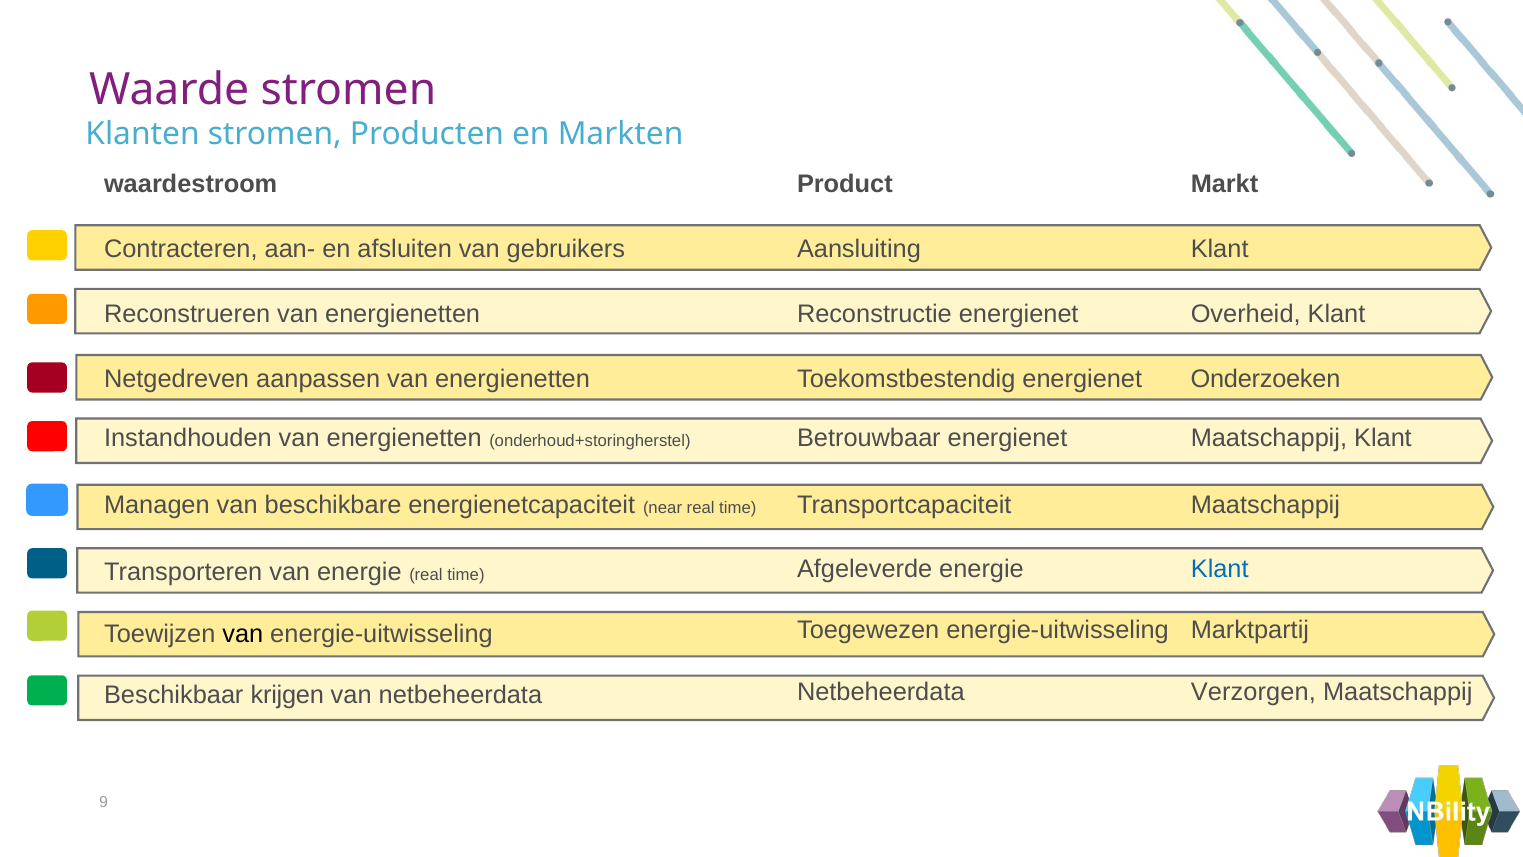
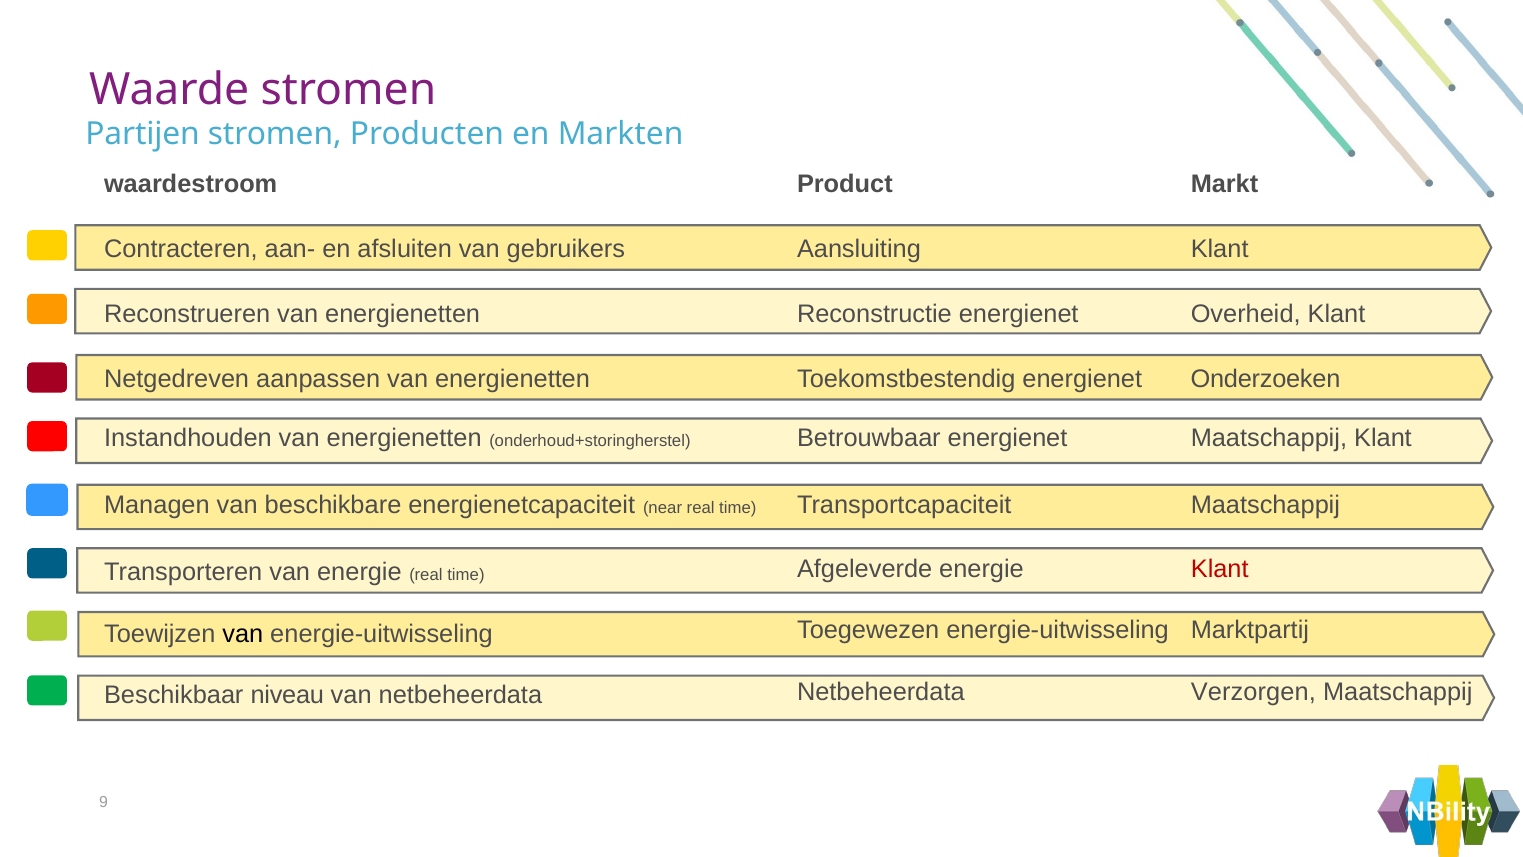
Klanten: Klanten -> Partijen
Klant at (1220, 569) colour: blue -> red
krijgen: krijgen -> niveau
